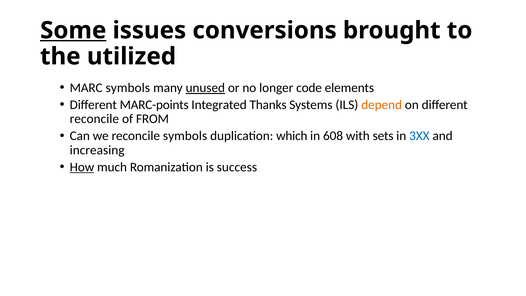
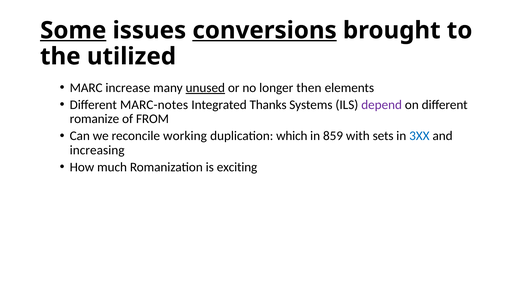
conversions underline: none -> present
MARC symbols: symbols -> increase
code: code -> then
MARC-points: MARC-points -> MARC-notes
depend colour: orange -> purple
reconcile at (94, 119): reconcile -> romanize
reconcile symbols: symbols -> working
608: 608 -> 859
How underline: present -> none
success: success -> exciting
